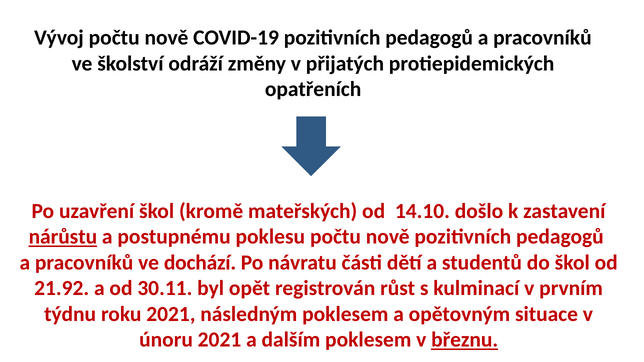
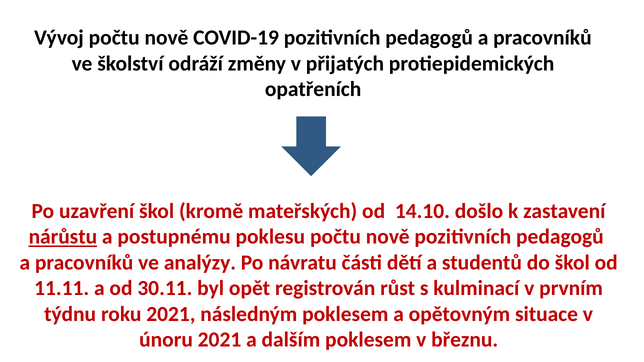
dochází: dochází -> analýzy
21.92: 21.92 -> 11.11
březnu underline: present -> none
